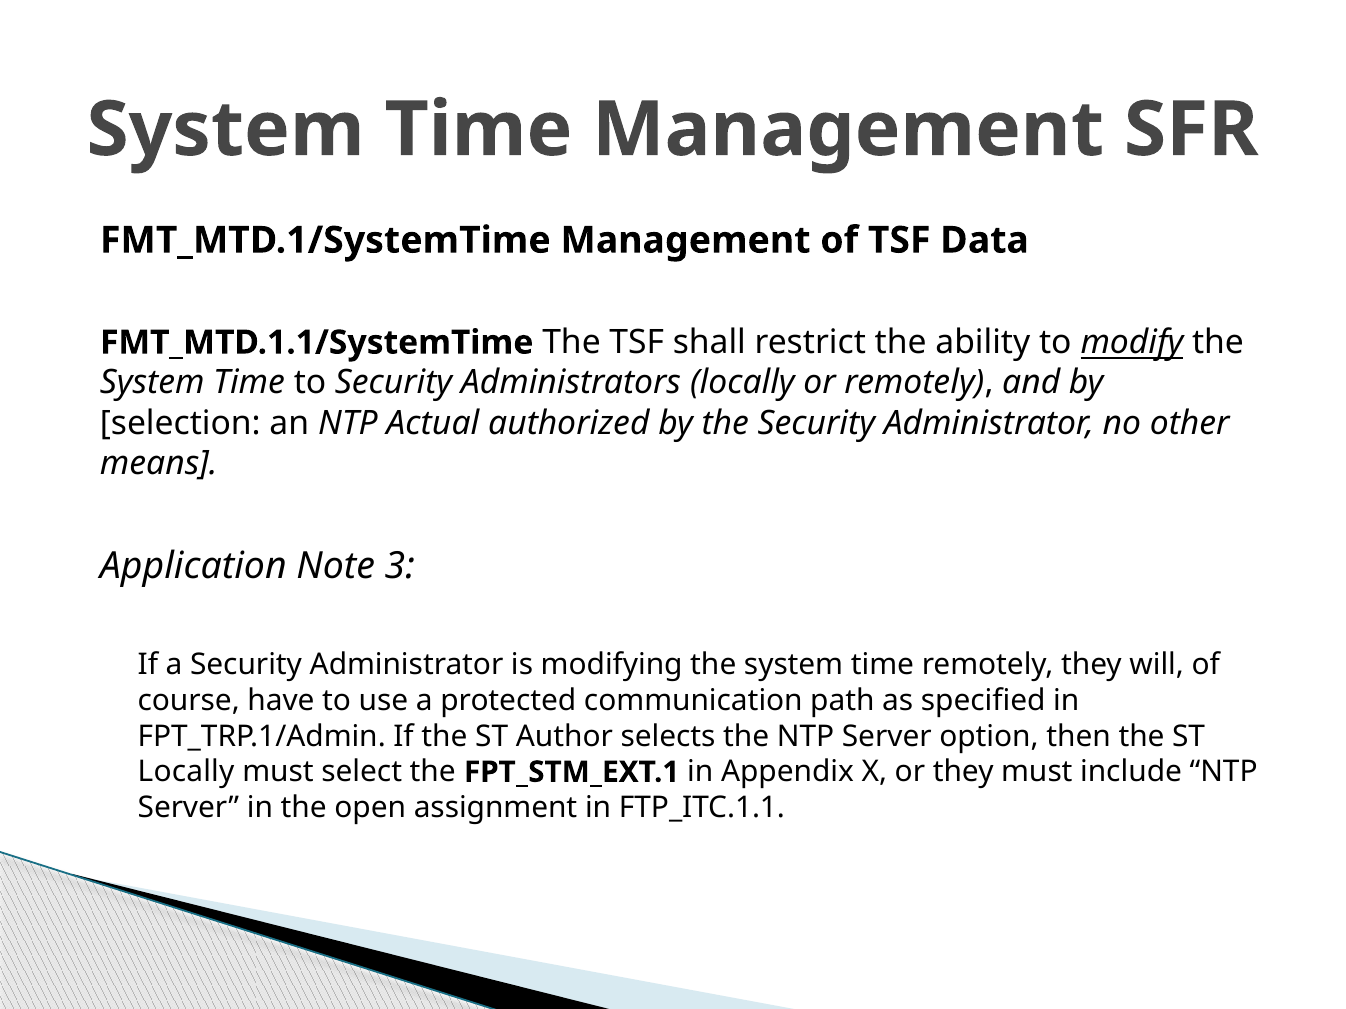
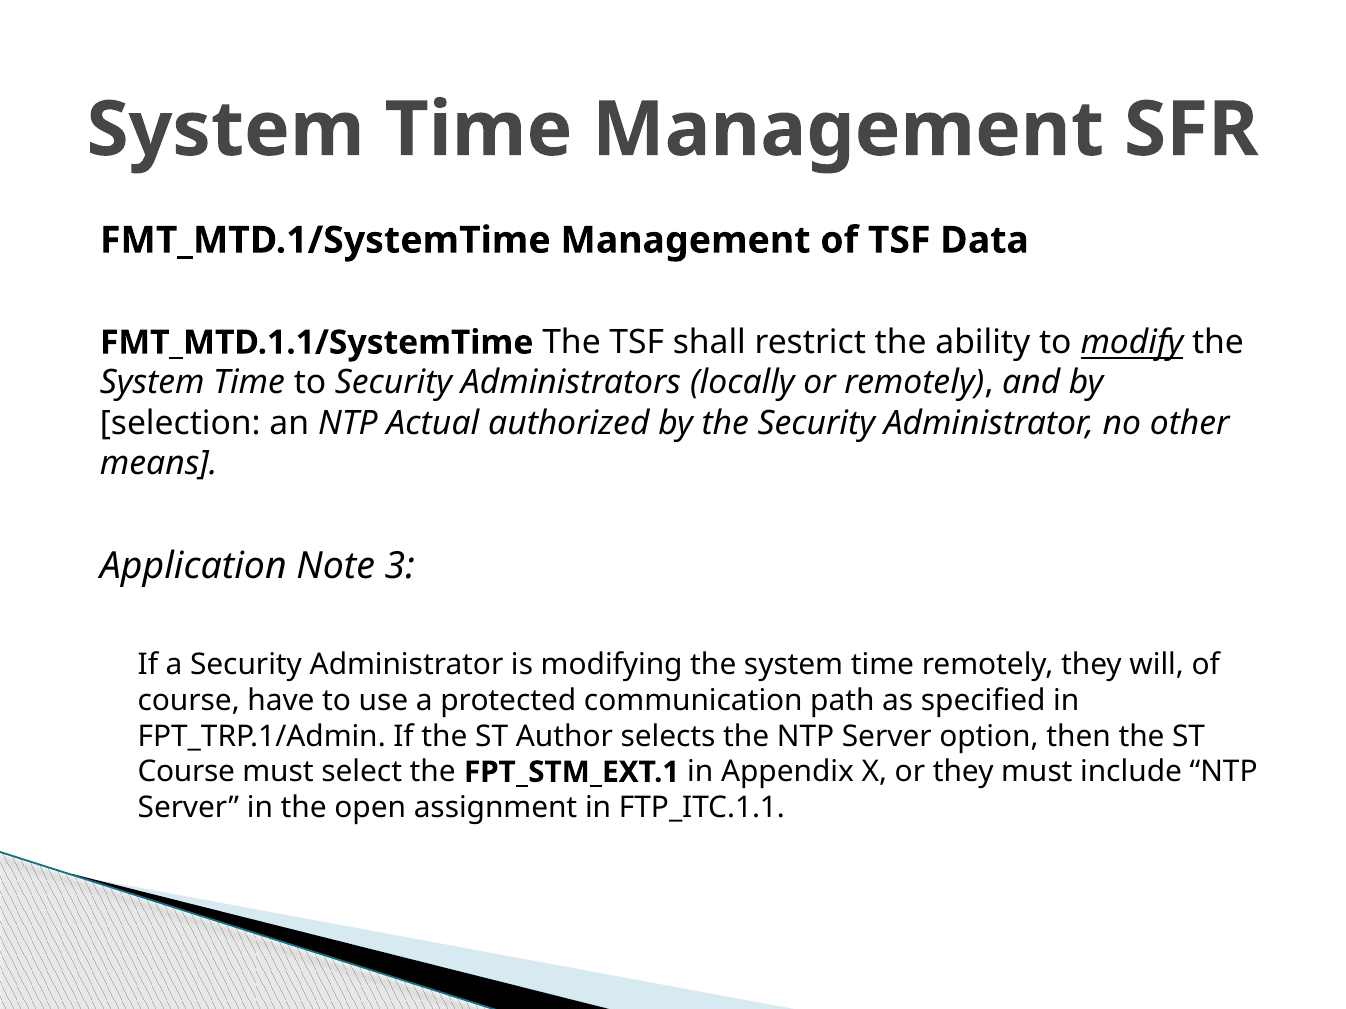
Locally at (186, 772): Locally -> Course
